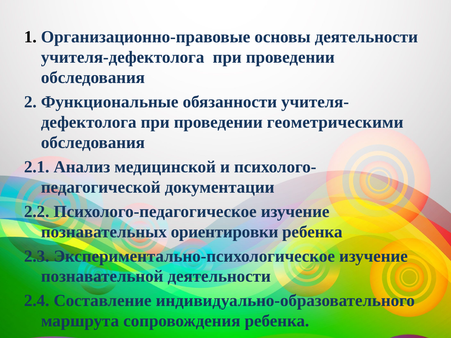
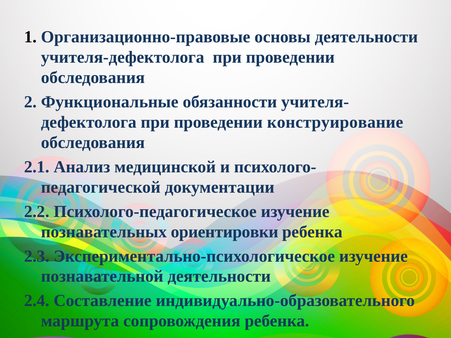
геометрическими: геометрическими -> конструирование
